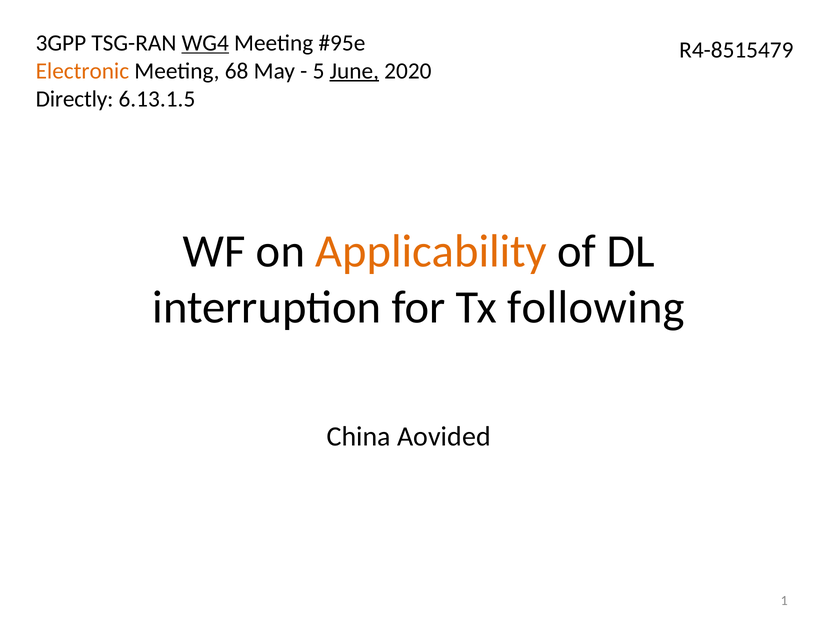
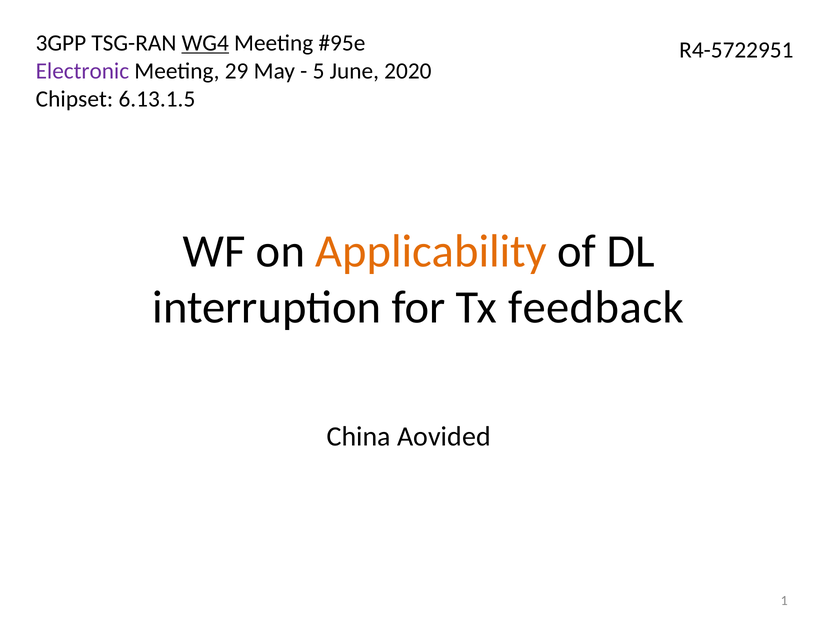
R4-8515479: R4-8515479 -> R4-5722951
Electronic colour: orange -> purple
68: 68 -> 29
June underline: present -> none
Directly: Directly -> Chipset
following: following -> feedback
